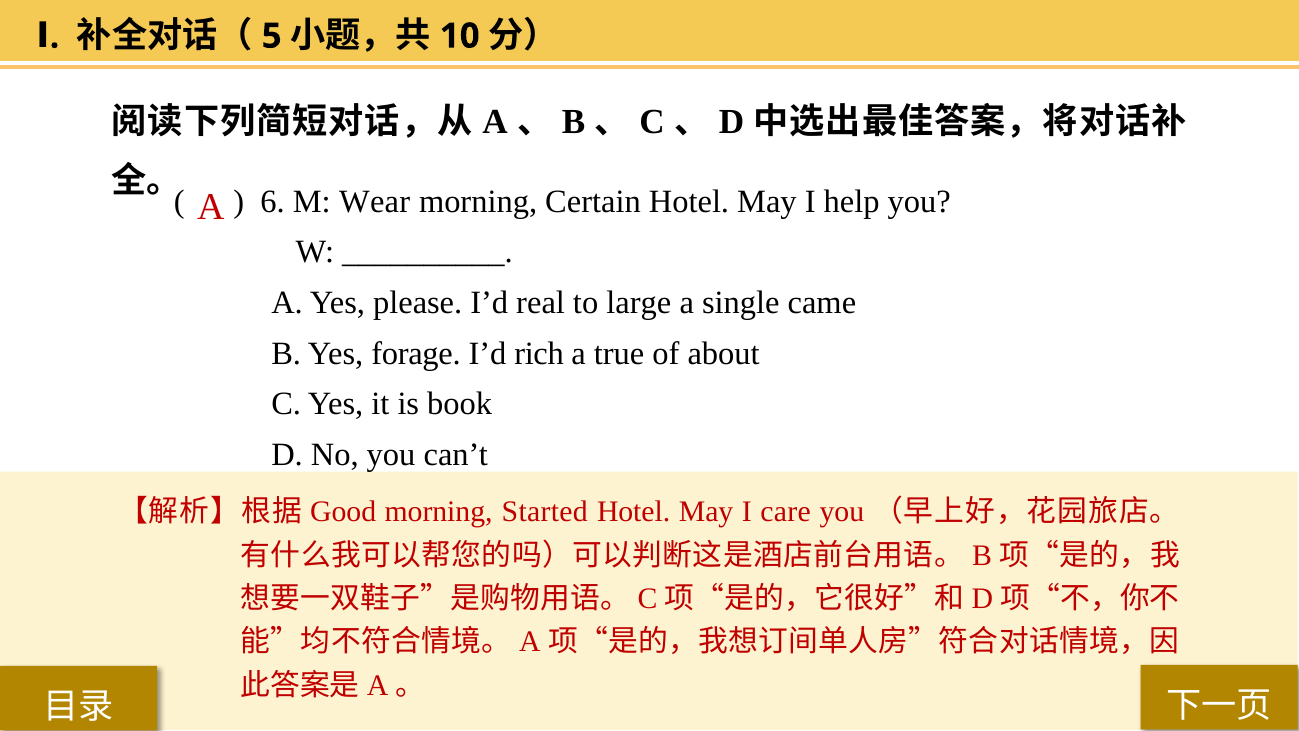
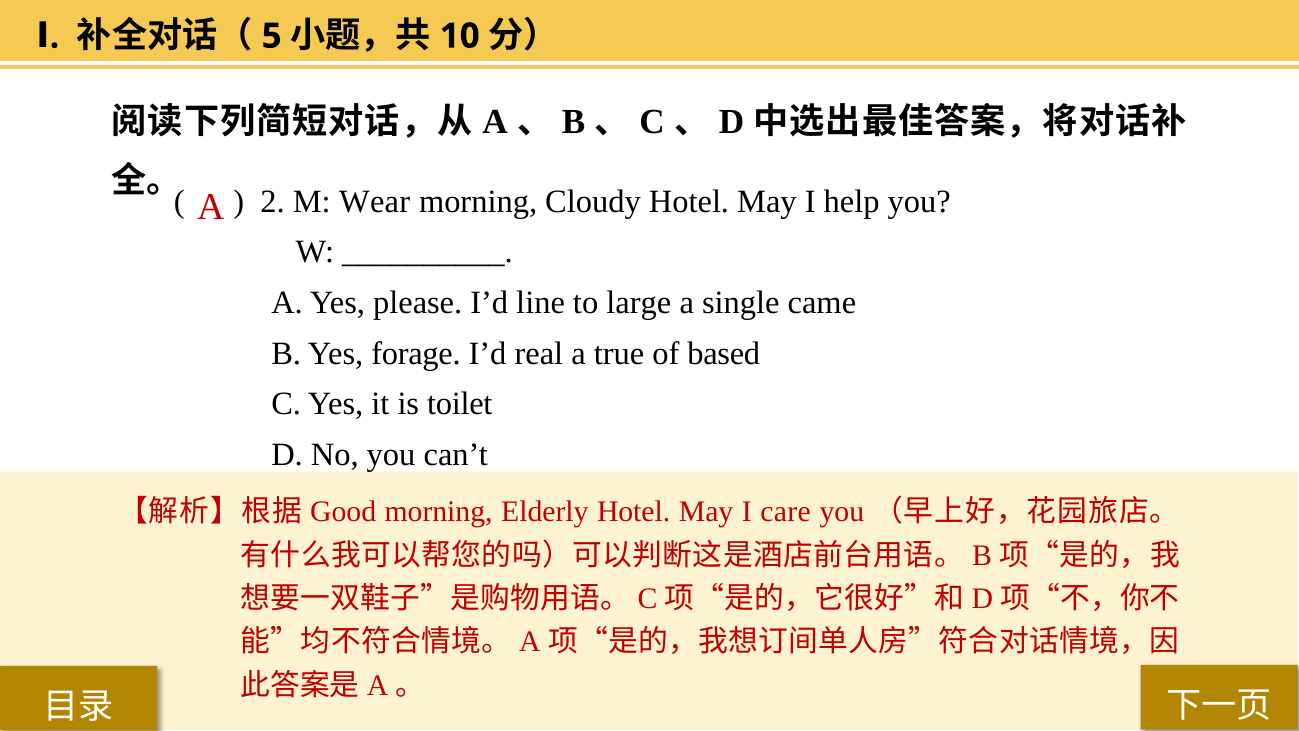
6: 6 -> 2
Certain: Certain -> Cloudy
real: real -> line
rich: rich -> real
about: about -> based
book: book -> toilet
Started: Started -> Elderly
